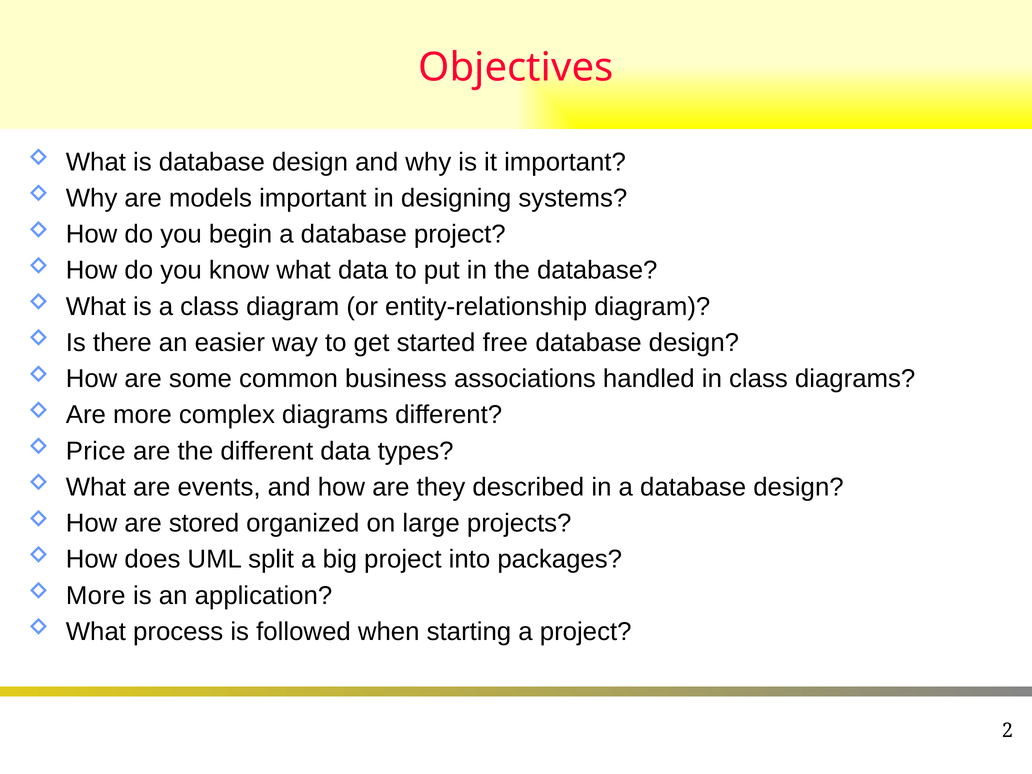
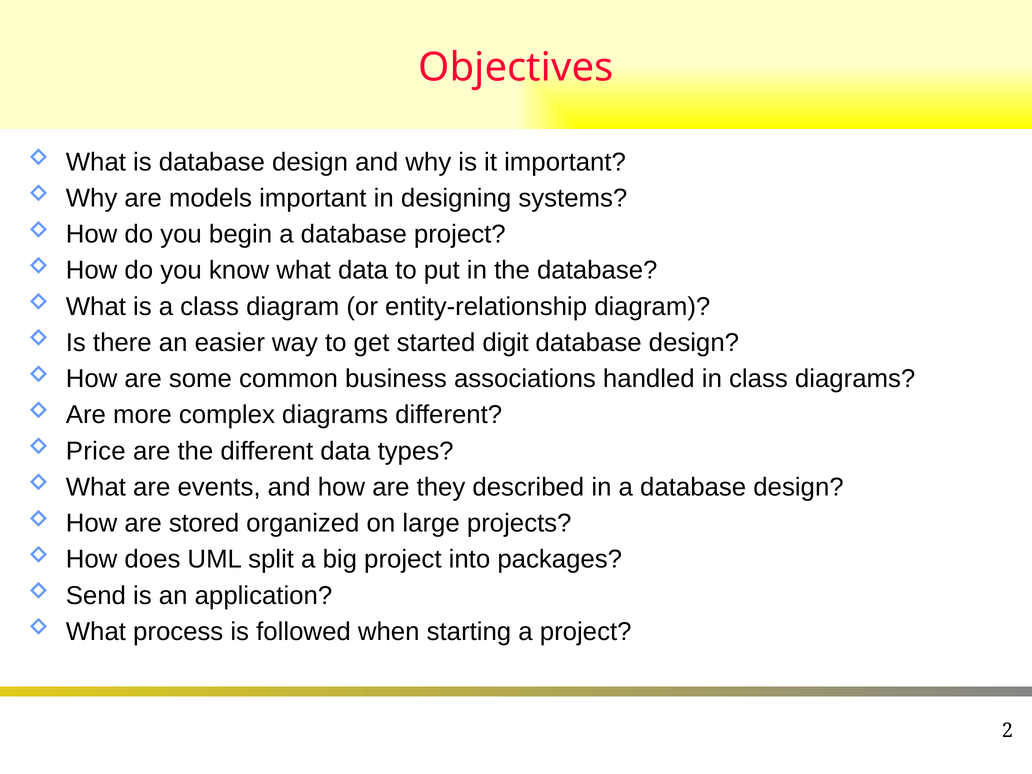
free: free -> digit
More at (96, 596): More -> Send
